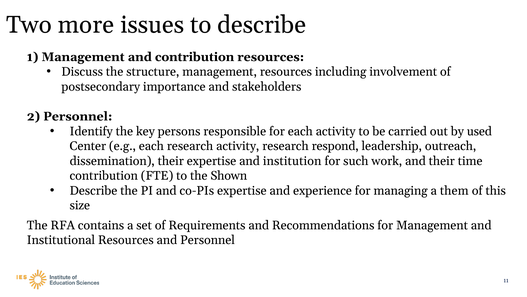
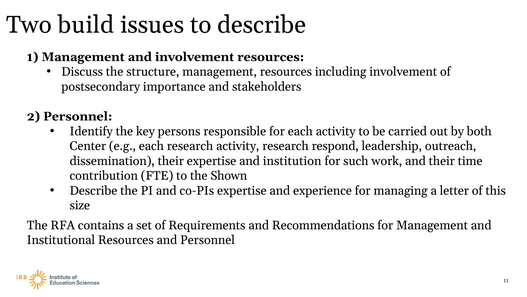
more: more -> build
and contribution: contribution -> involvement
used: used -> both
them: them -> letter
